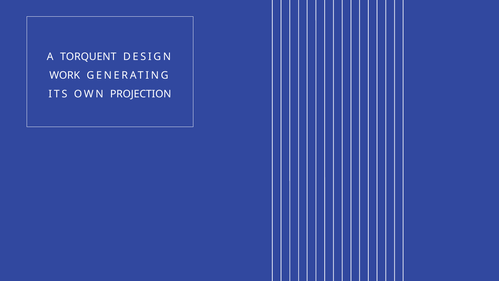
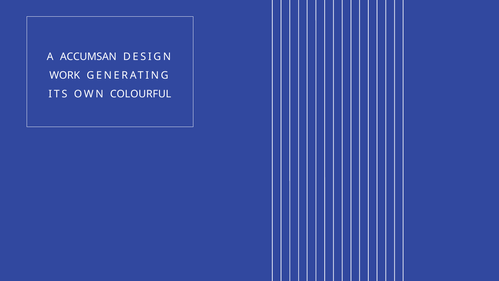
TORQUENT: TORQUENT -> ACCUMSAN
PROJECTION: PROJECTION -> COLOURFUL
